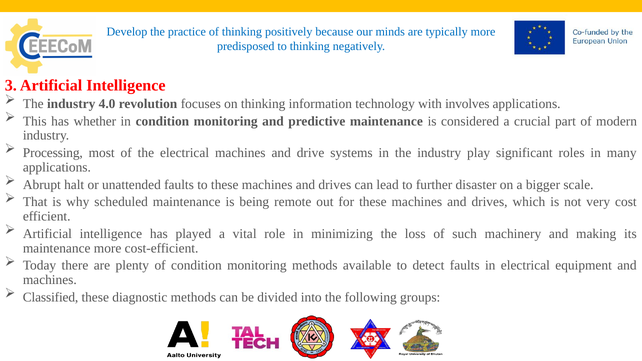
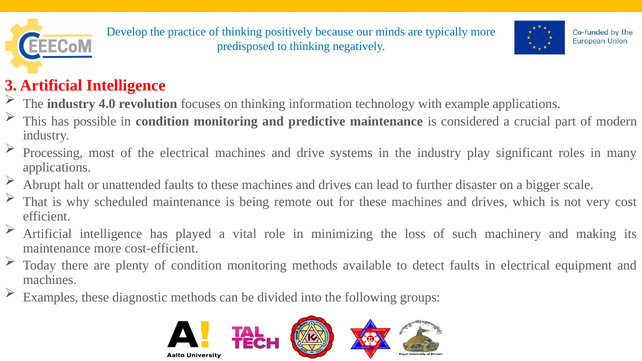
involves: involves -> example
whether: whether -> possible
Classified: Classified -> Examples
